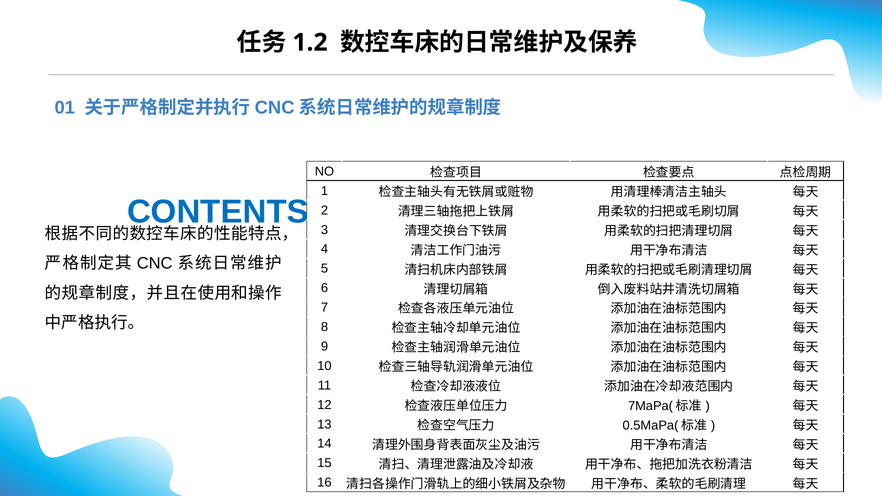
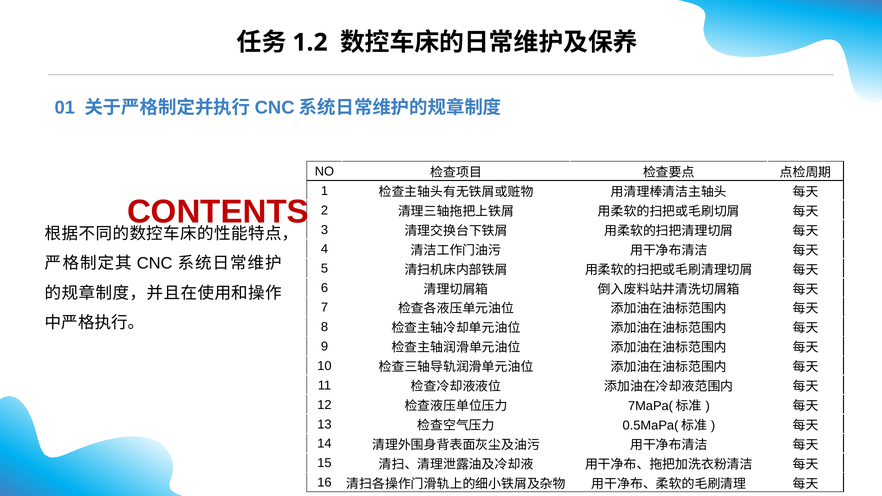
CONTENTS colour: blue -> red
